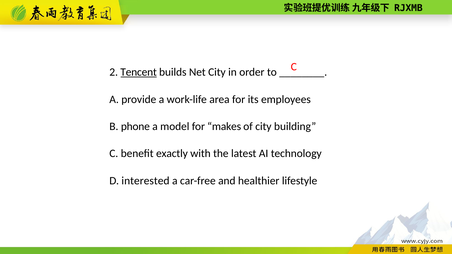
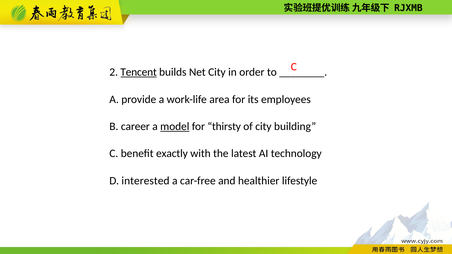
phone: phone -> career
model underline: none -> present
makes: makes -> thirsty
